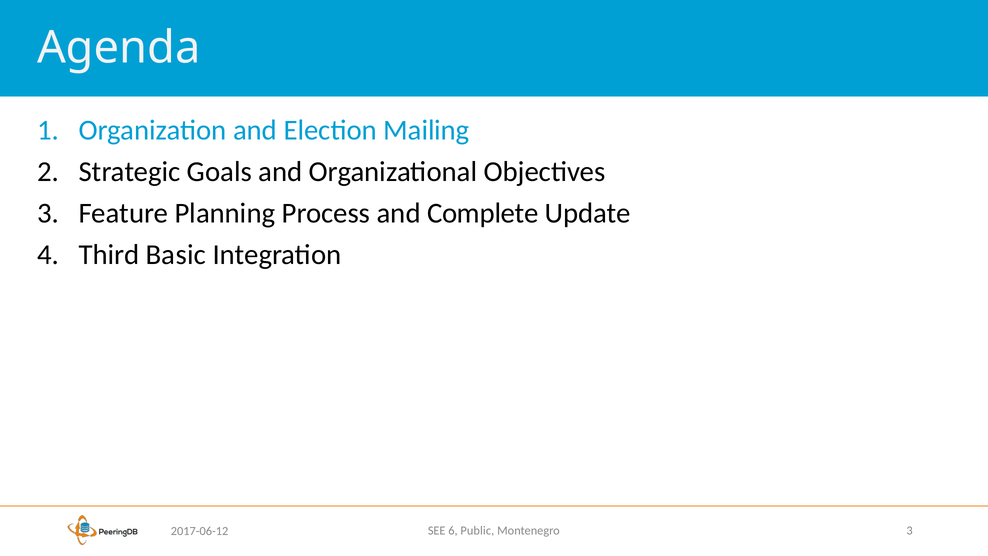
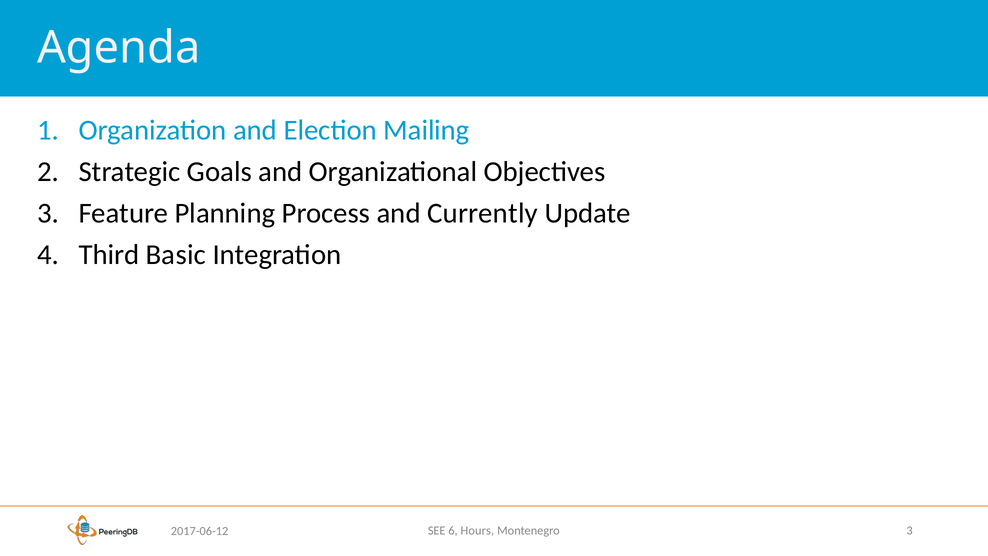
Complete: Complete -> Currently
Public: Public -> Hours
